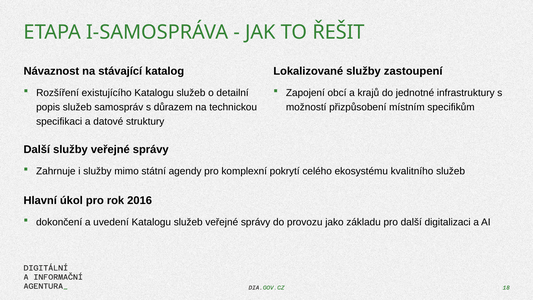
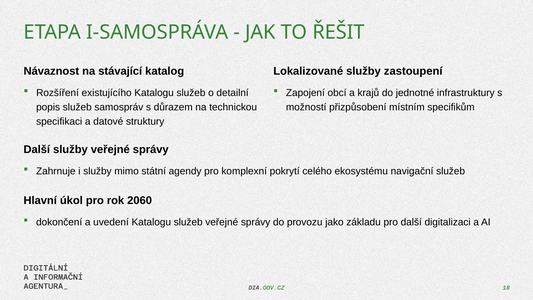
kvalitního: kvalitního -> navigační
2016: 2016 -> 2060
